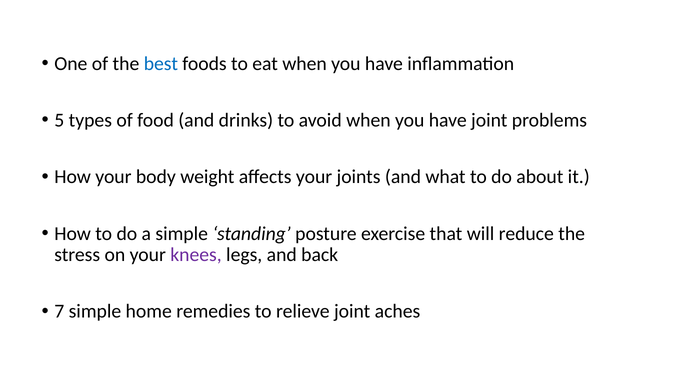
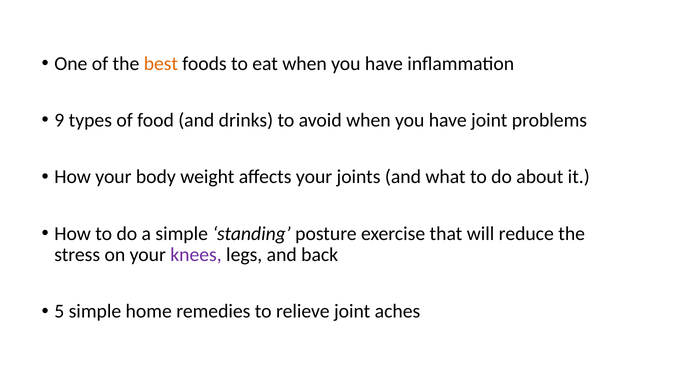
best colour: blue -> orange
5: 5 -> 9
7: 7 -> 5
